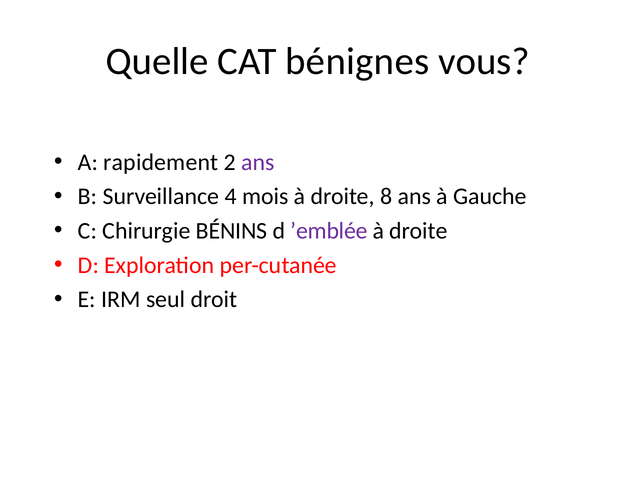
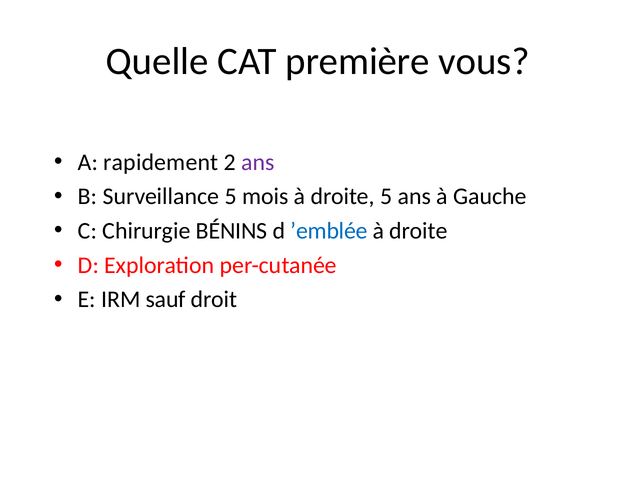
bénignes: bénignes -> première
Surveillance 4: 4 -> 5
droite 8: 8 -> 5
’emblée colour: purple -> blue
seul: seul -> sauf
